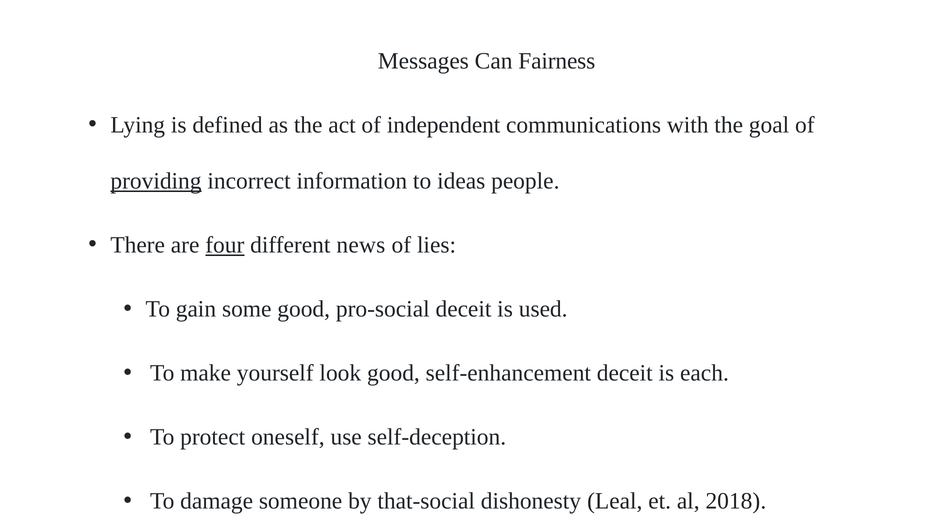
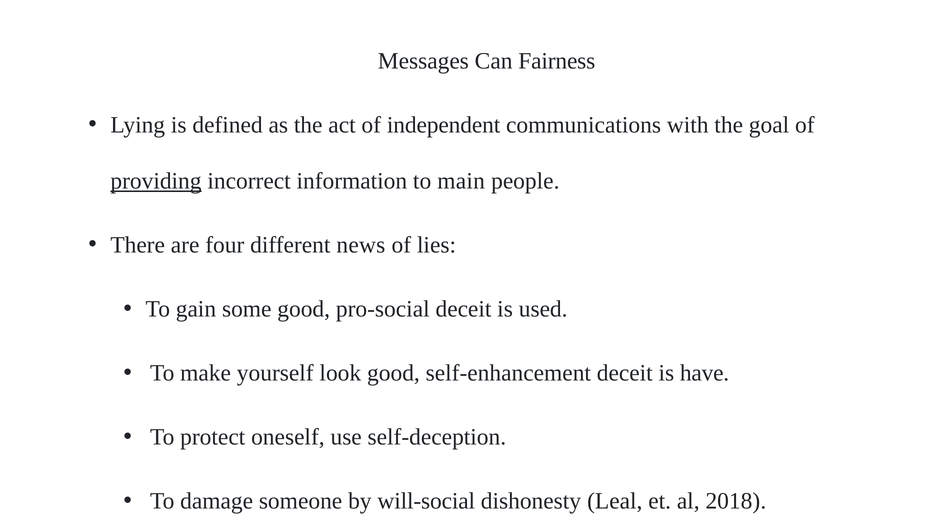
ideas: ideas -> main
four underline: present -> none
each: each -> have
that-social: that-social -> will-social
